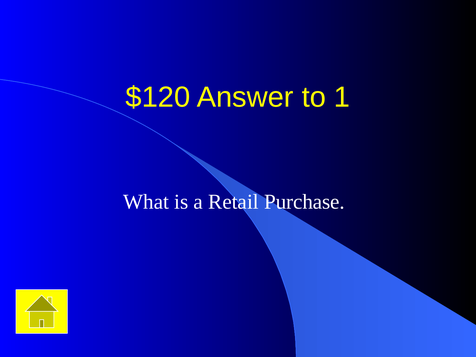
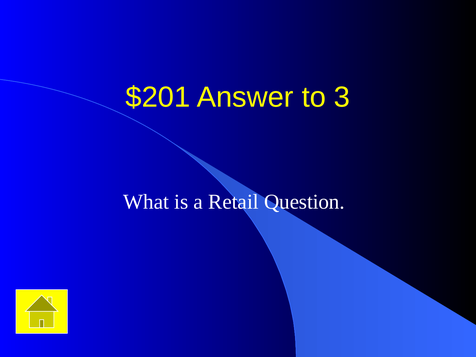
$120: $120 -> $201
1: 1 -> 3
Purchase: Purchase -> Question
